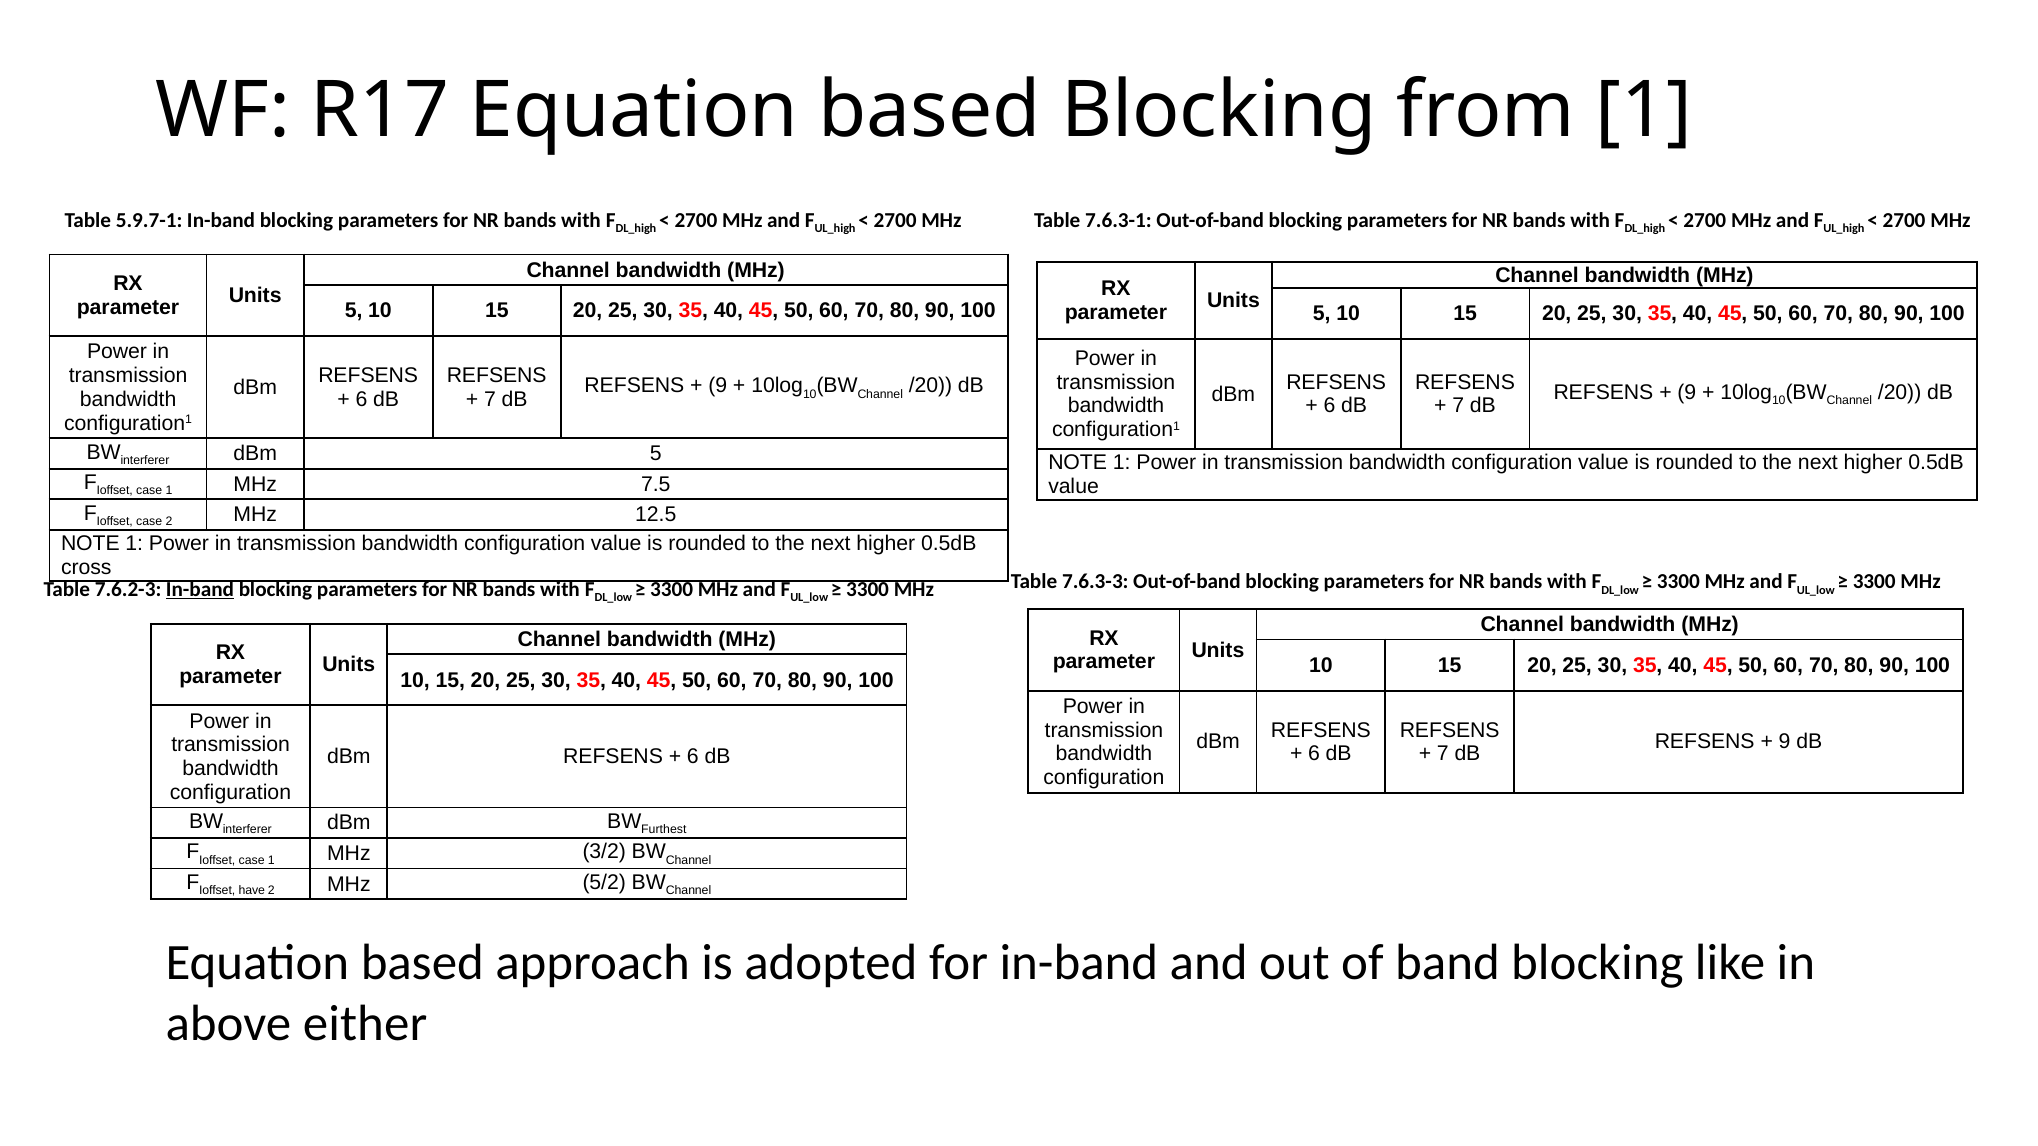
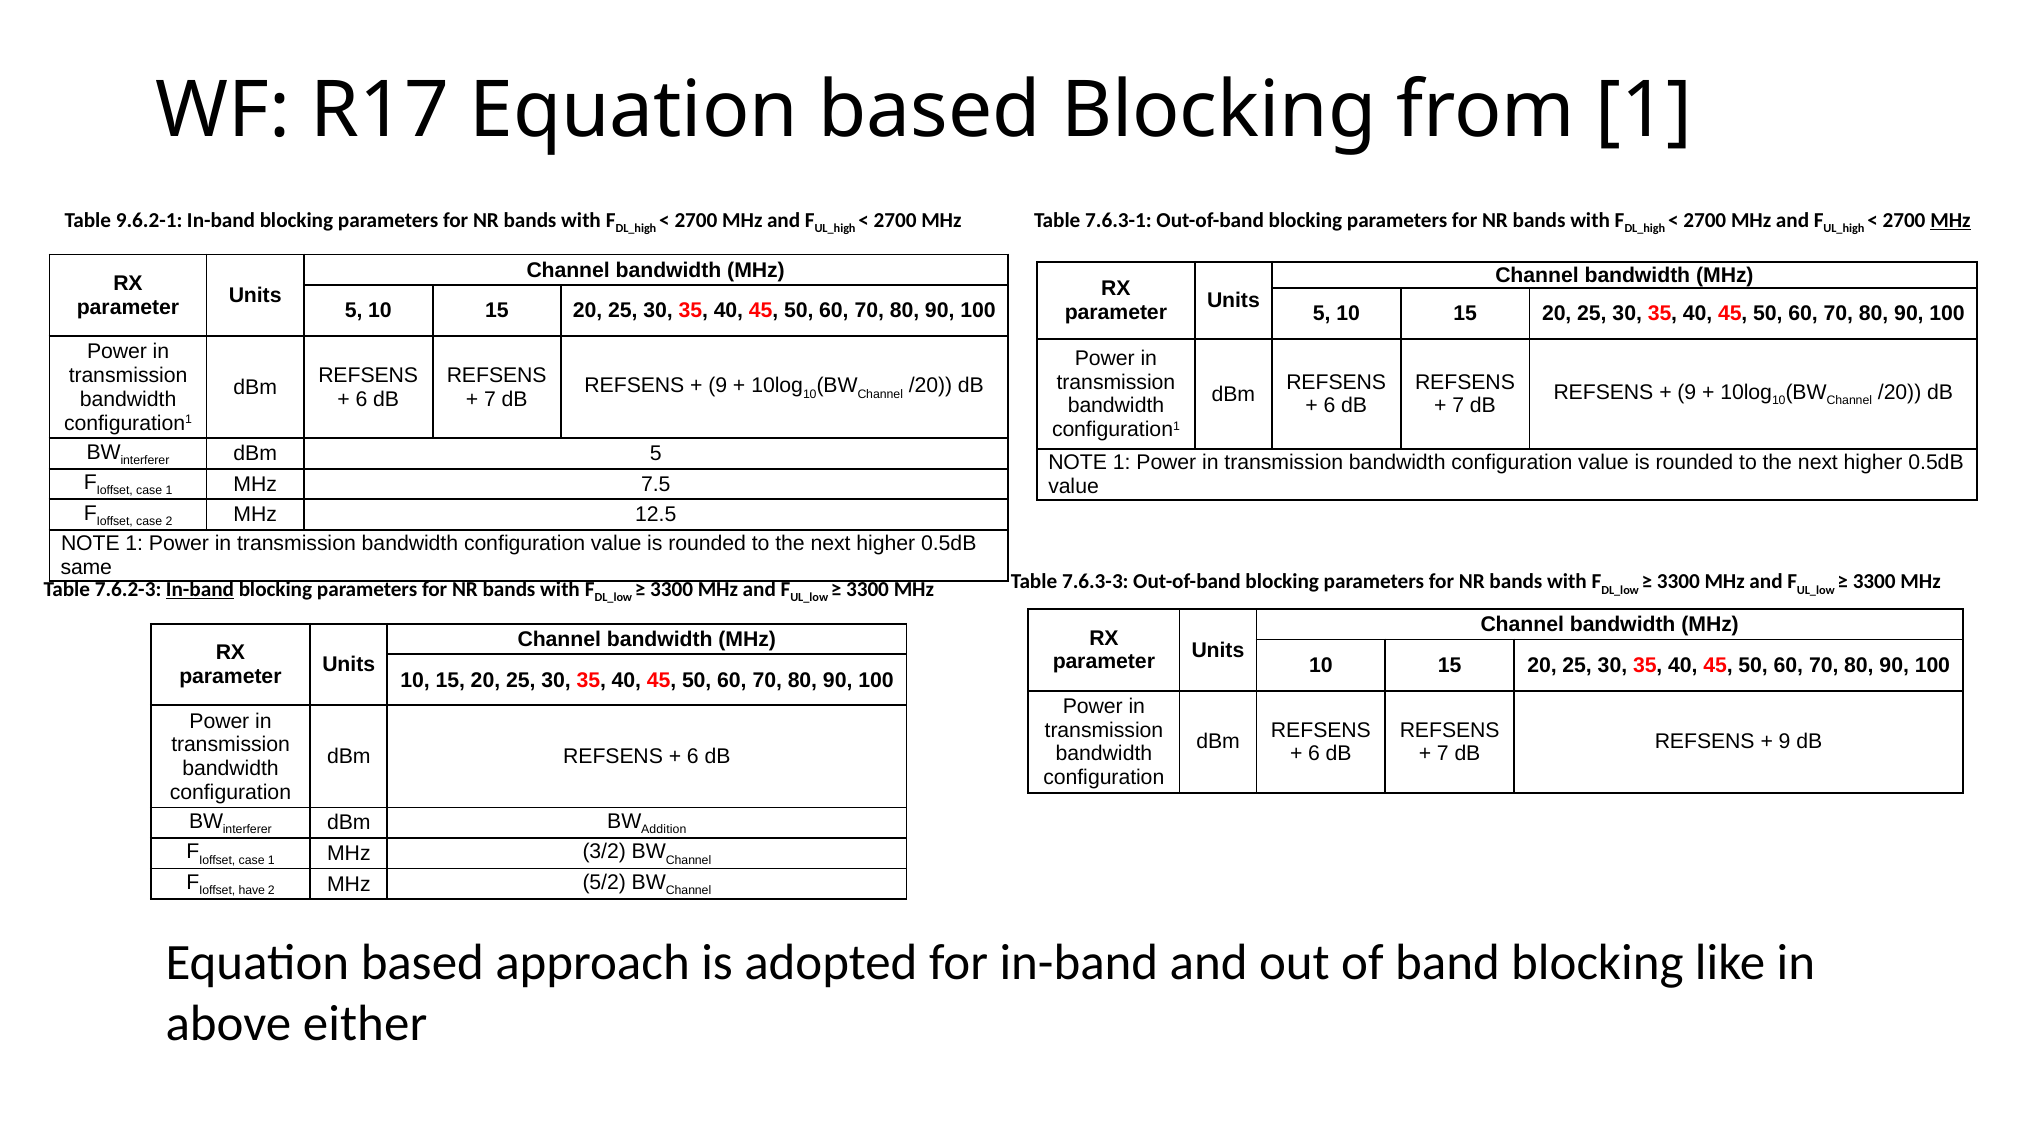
5.9.7-1: 5.9.7-1 -> 9.6.2-1
MHz at (1950, 220) underline: none -> present
cross: cross -> same
Furthest: Furthest -> Addition
